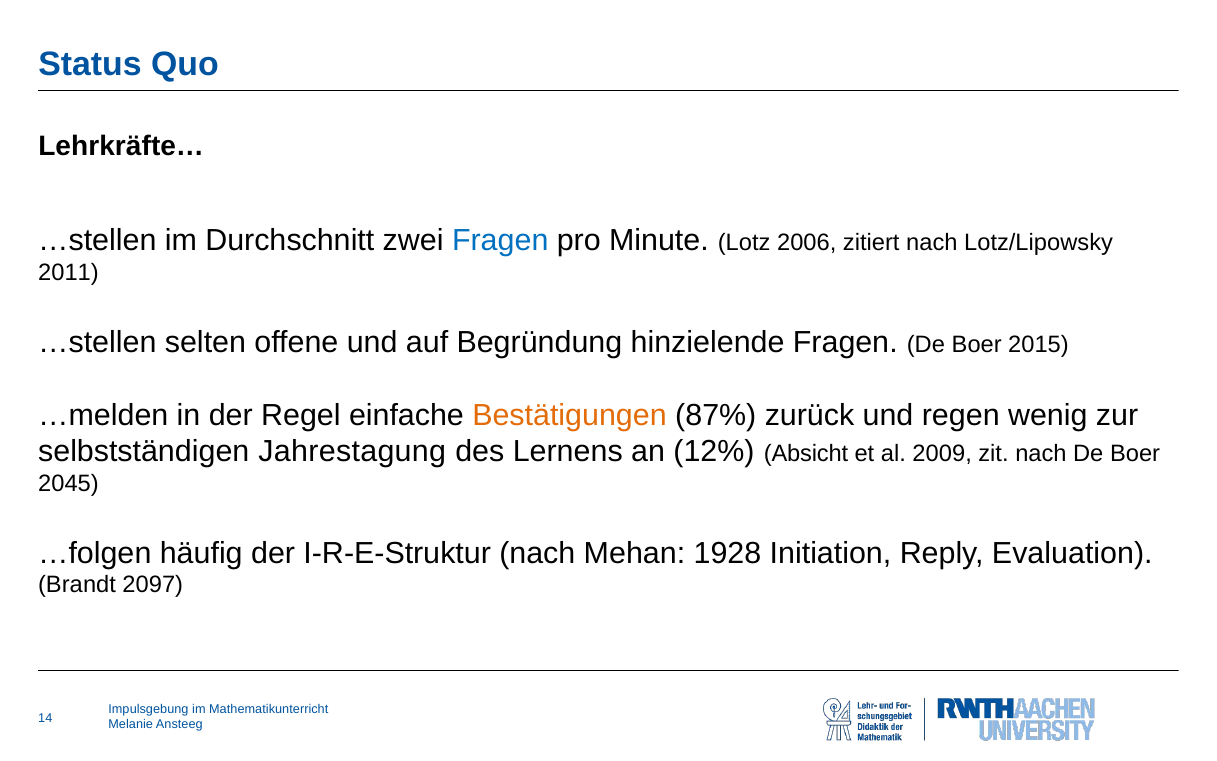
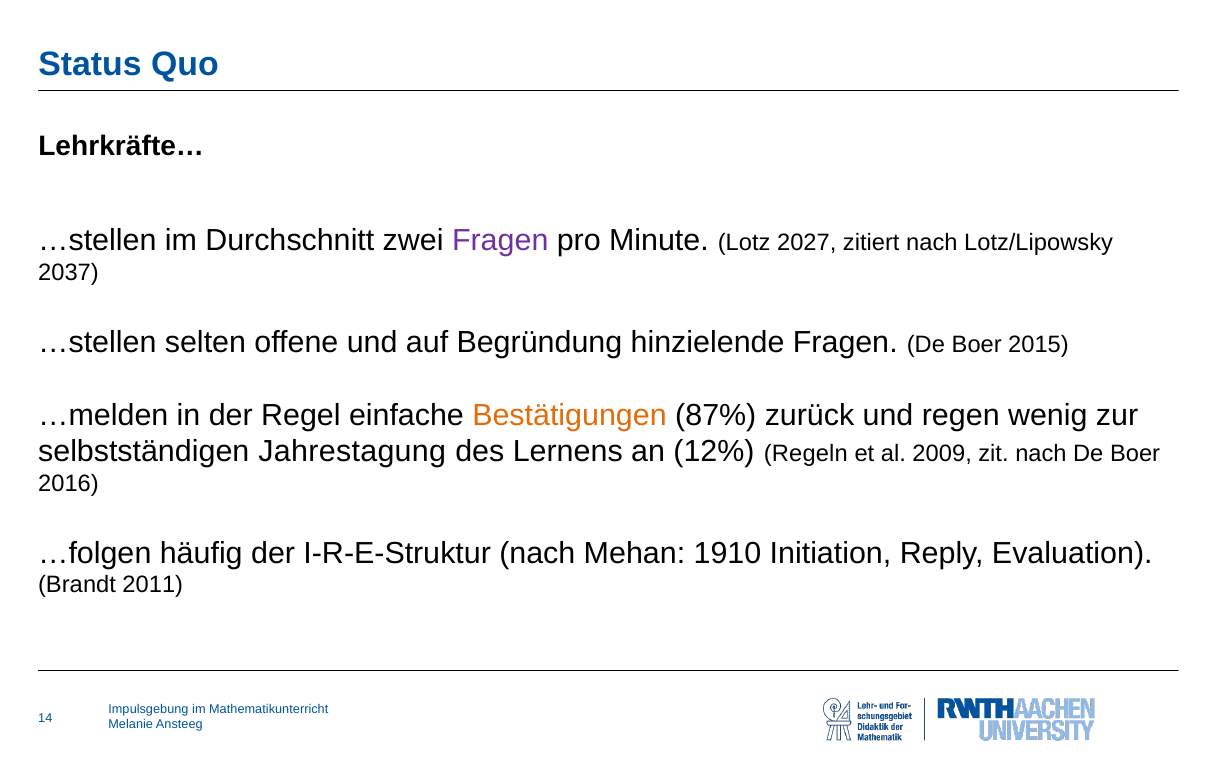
Fragen at (500, 240) colour: blue -> purple
2006: 2006 -> 2027
2011: 2011 -> 2037
Absicht: Absicht -> Regeln
2045: 2045 -> 2016
1928: 1928 -> 1910
2097: 2097 -> 2011
